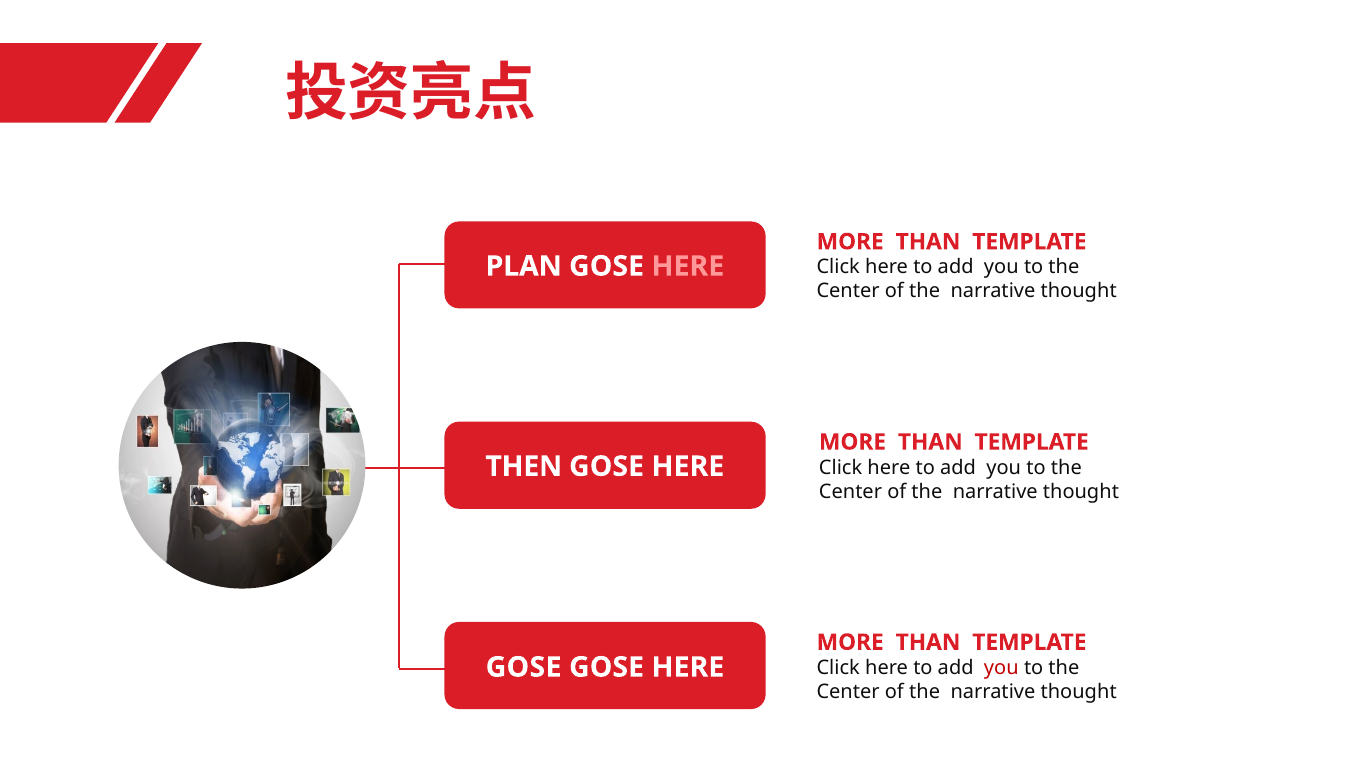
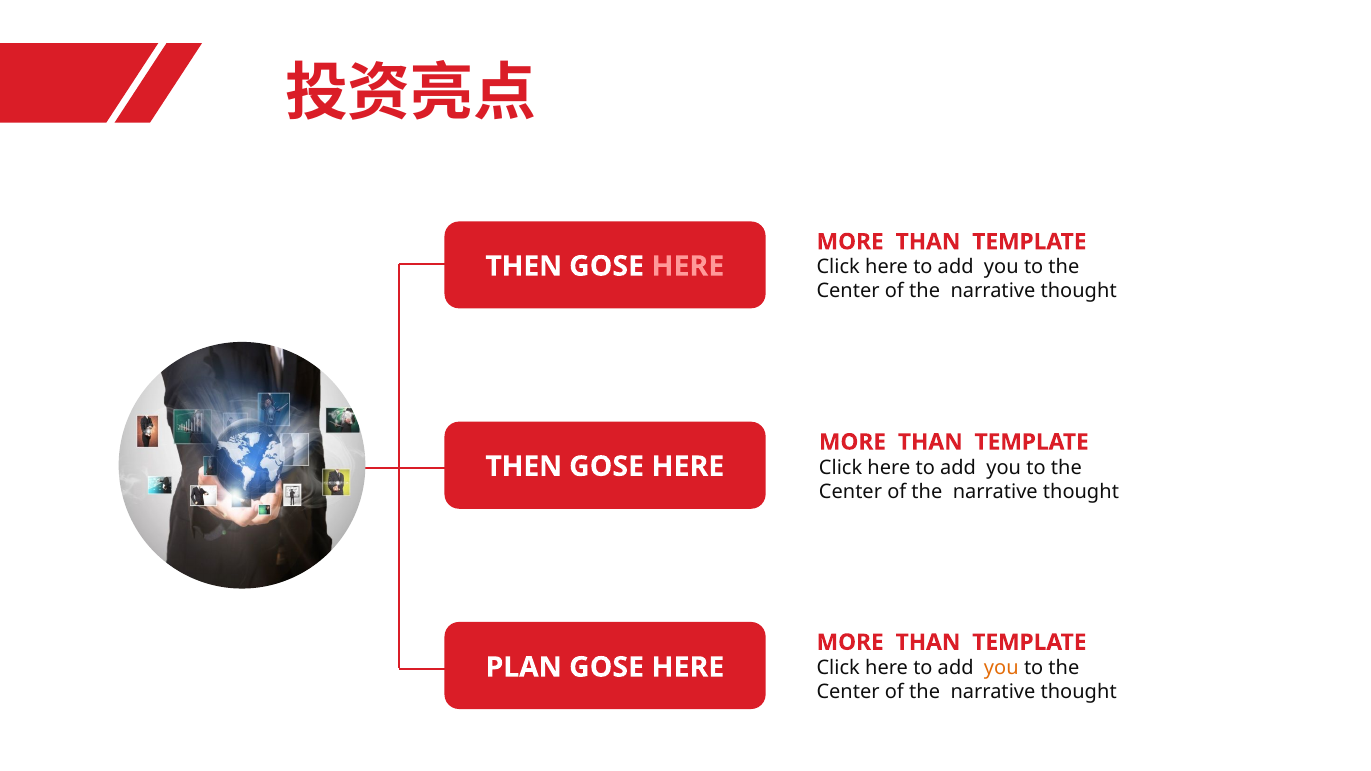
PLAN at (524, 266): PLAN -> THEN
you at (1001, 668) colour: red -> orange
GOSE at (524, 667): GOSE -> PLAN
